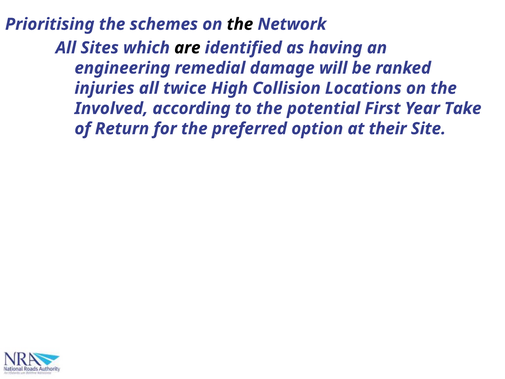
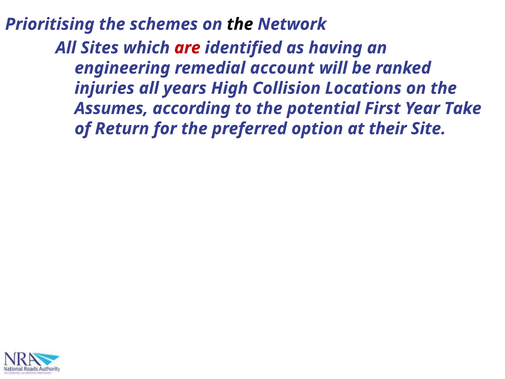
are colour: black -> red
damage: damage -> account
twice: twice -> years
Involved: Involved -> Assumes
